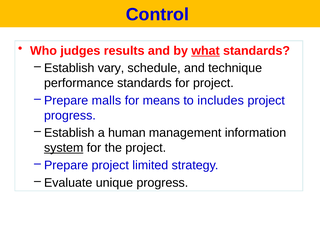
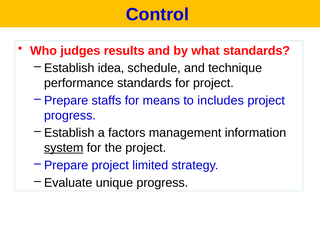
what underline: present -> none
vary: vary -> idea
malls: malls -> staffs
human: human -> factors
